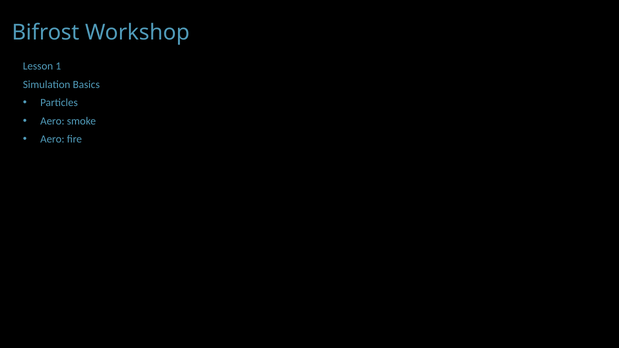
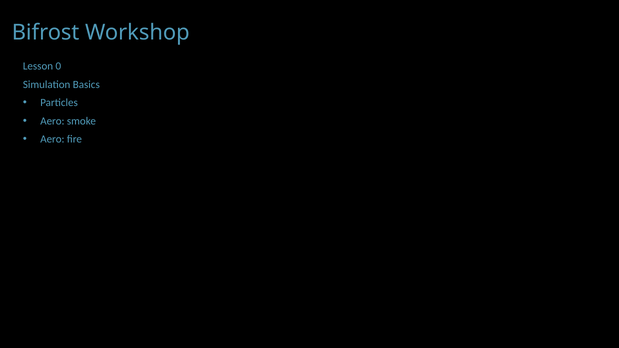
1: 1 -> 0
